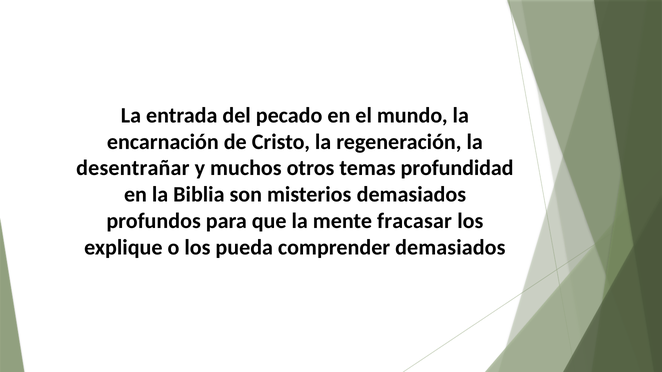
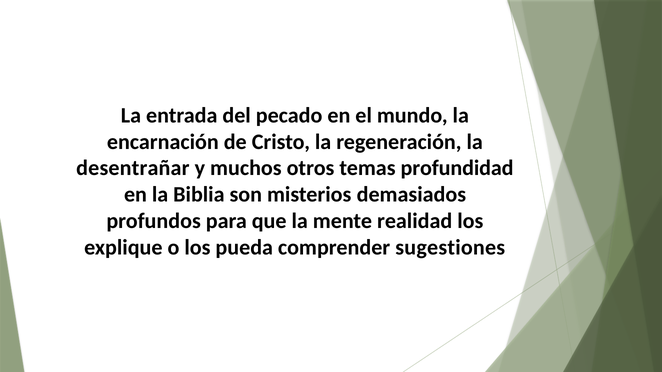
fracasar: fracasar -> realidad
comprender demasiados: demasiados -> sugestiones
